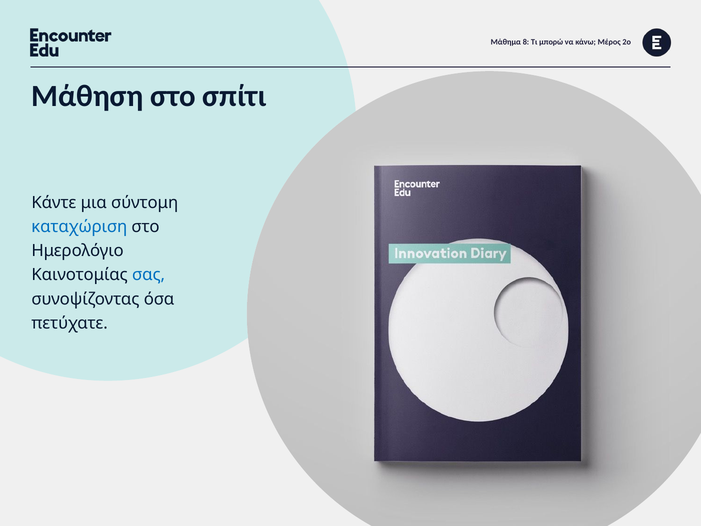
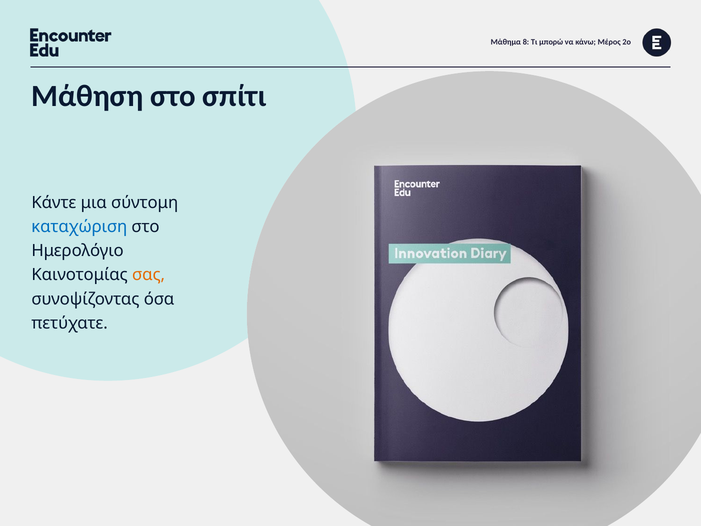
σας colour: blue -> orange
